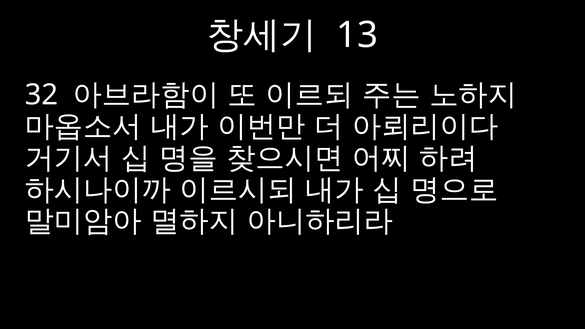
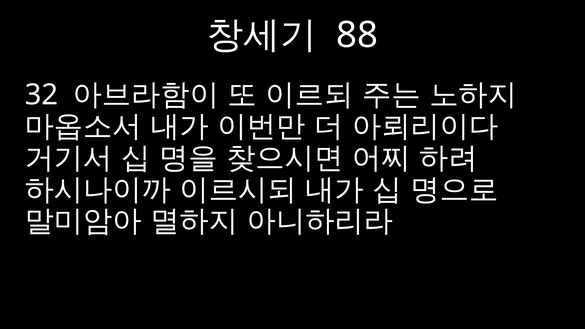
13: 13 -> 88
